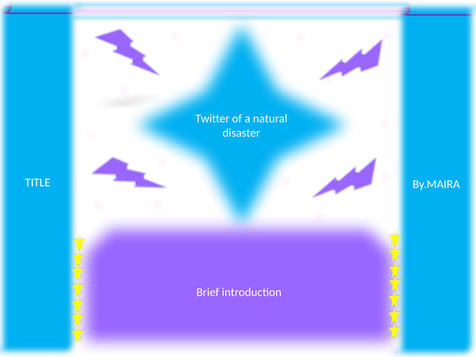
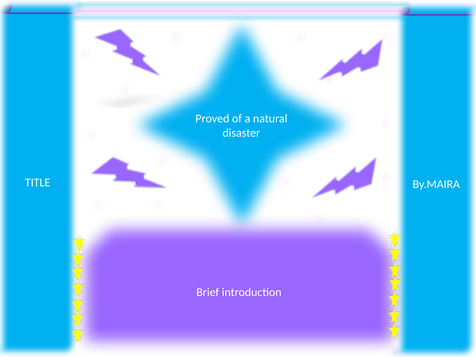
Twitter: Twitter -> Proved
